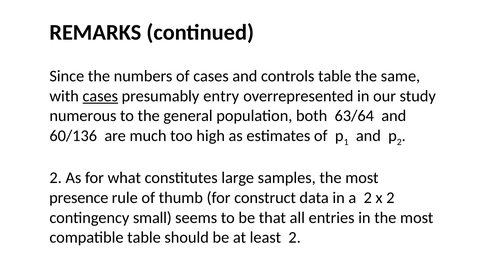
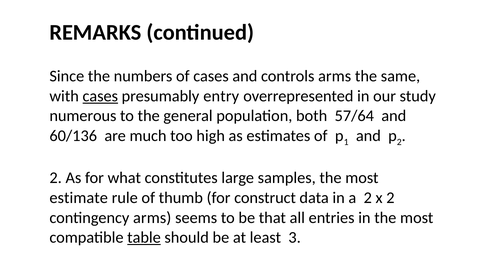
controls table: table -> arms
63/64: 63/64 -> 57/64
presence: presence -> estimate
contingency small: small -> arms
table at (144, 238) underline: none -> present
least 2: 2 -> 3
